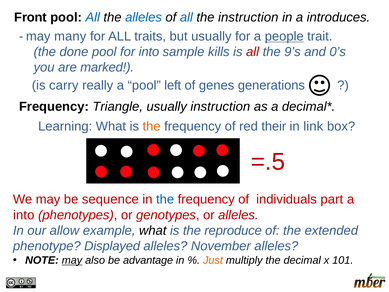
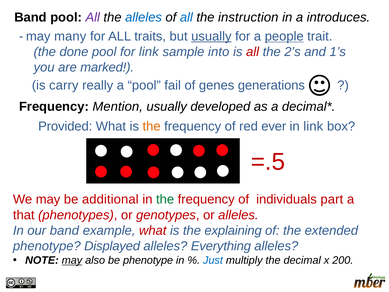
Front at (31, 17): Front -> Band
All at (93, 17) colour: blue -> purple
usually at (211, 36) underline: none -> present
for into: into -> link
kills: kills -> into
9’s: 9’s -> 2’s
0’s: 0’s -> 1’s
left: left -> fail
Triangle: Triangle -> Mention
usually instruction: instruction -> developed
Learning: Learning -> Provided
their: their -> ever
sequence: sequence -> additional
the at (165, 199) colour: blue -> green
into at (24, 215): into -> that
our allow: allow -> band
what at (153, 230) colour: black -> red
reproduce: reproduce -> explaining
November: November -> Everything
be advantage: advantage -> phenotype
Just colour: orange -> blue
101: 101 -> 200
